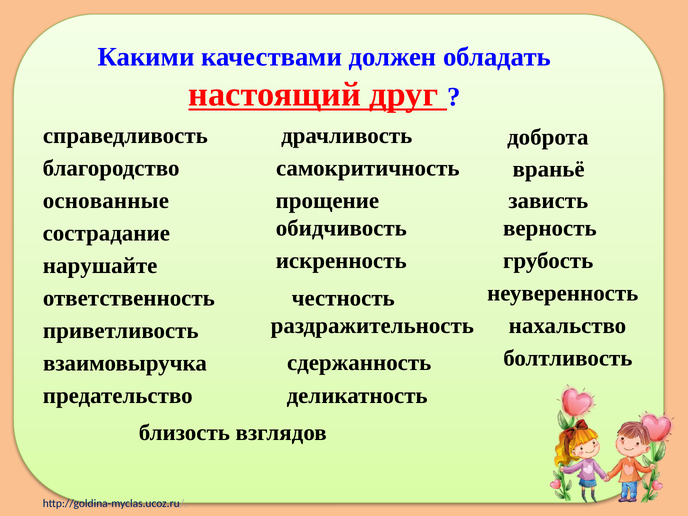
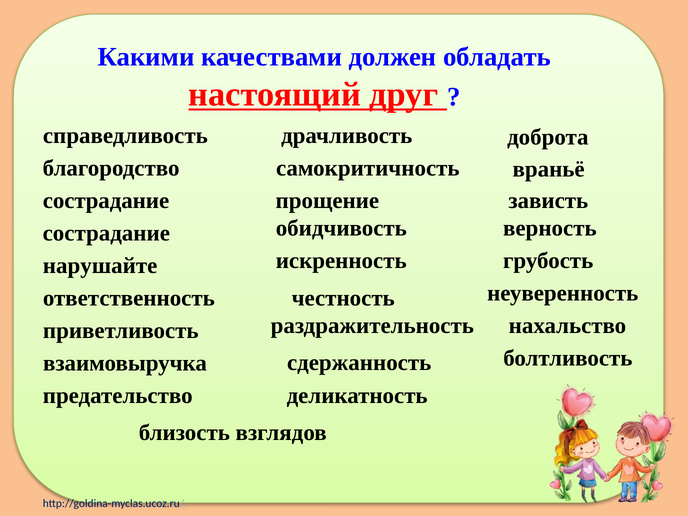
основанные at (106, 201): основанные -> сострадание
